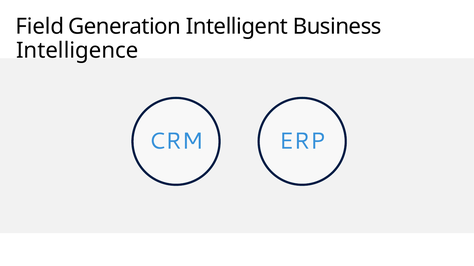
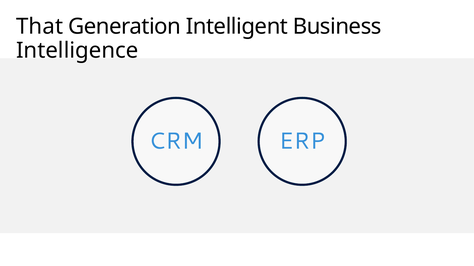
Field: Field -> That
